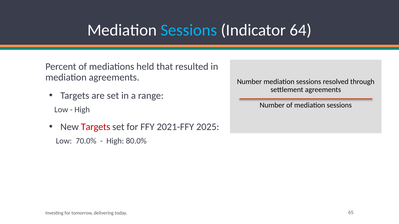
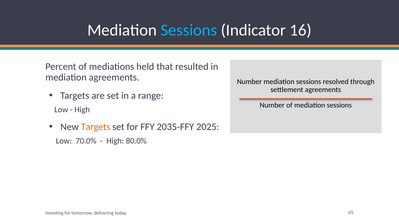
64: 64 -> 16
Targets at (96, 127) colour: red -> orange
2021-FFY: 2021-FFY -> 2035-FFY
